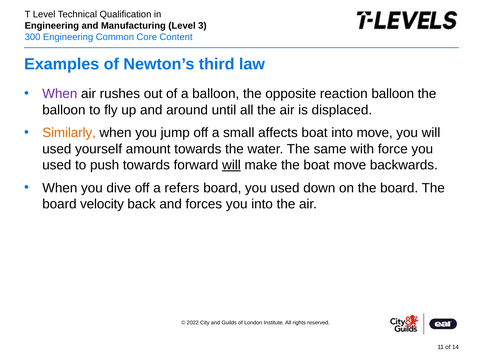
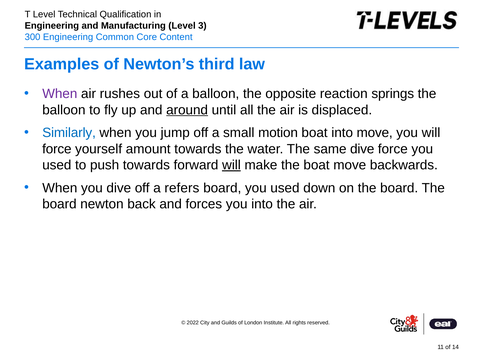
reaction balloon: balloon -> springs
around underline: none -> present
Similarly colour: orange -> blue
affects: affects -> motion
used at (57, 149): used -> force
same with: with -> dive
velocity: velocity -> newton
